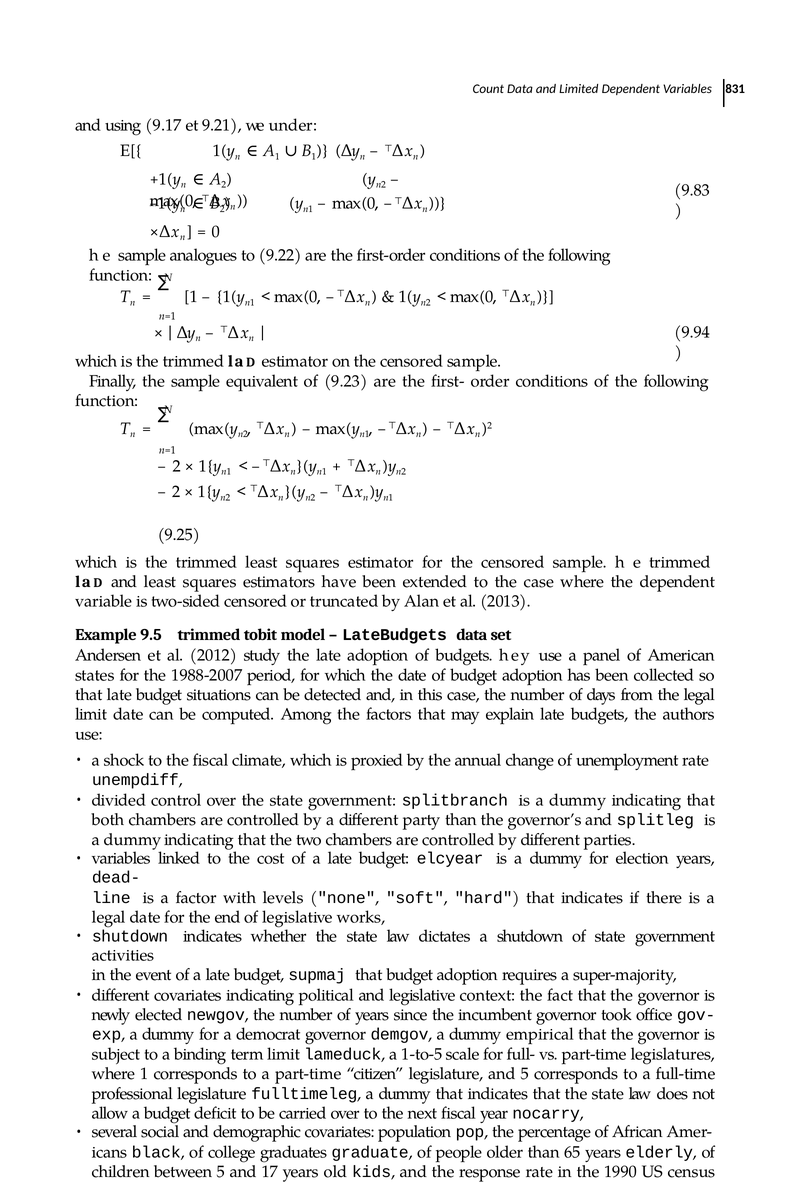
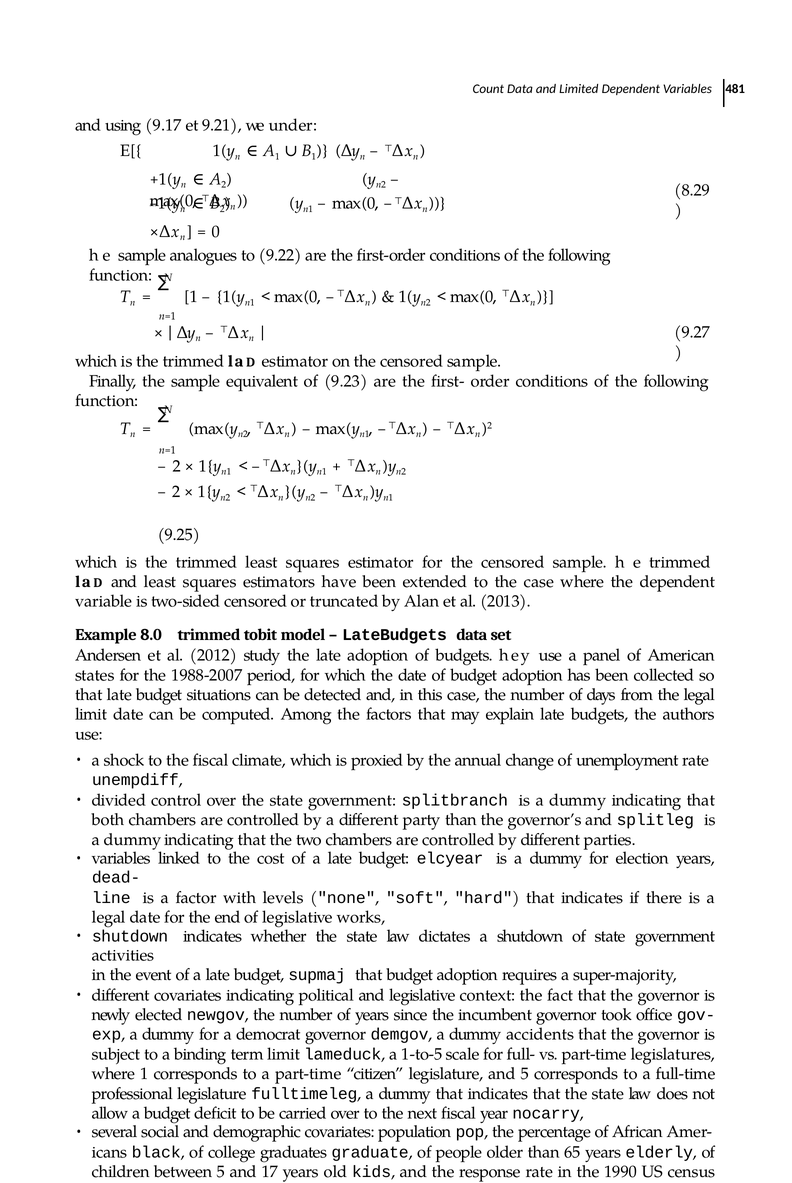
831: 831 -> 481
9.83: 9.83 -> 8.29
9.94: 9.94 -> 9.27
9.5: 9.5 -> 8.0
empirical: empirical -> accidents
